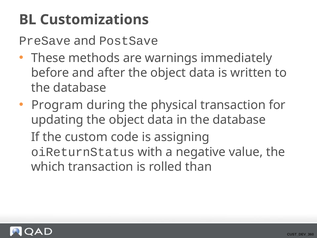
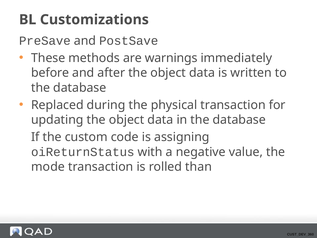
Program: Program -> Replaced
which: which -> mode
